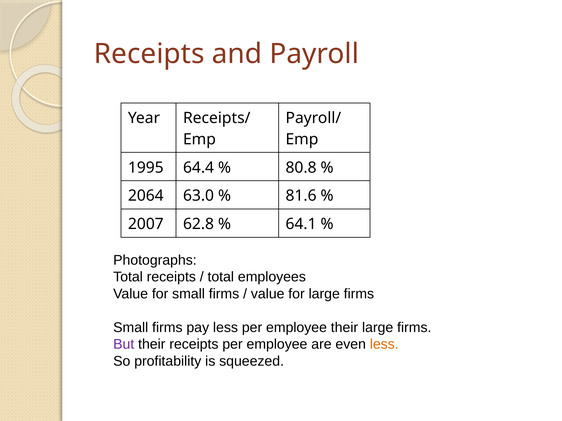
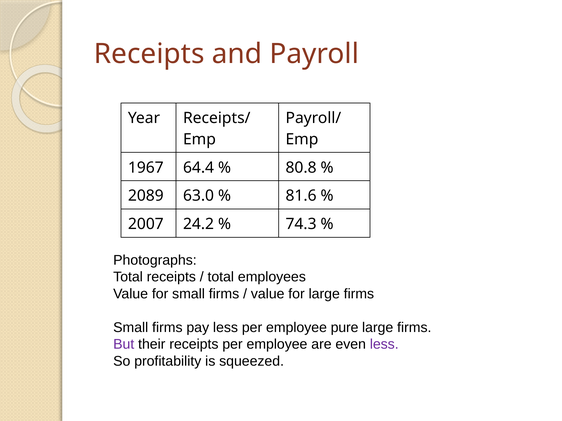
1995: 1995 -> 1967
2064: 2064 -> 2089
62.8: 62.8 -> 24.2
64.1: 64.1 -> 74.3
employee their: their -> pure
less at (384, 345) colour: orange -> purple
